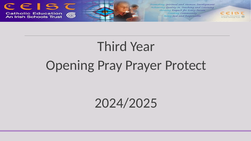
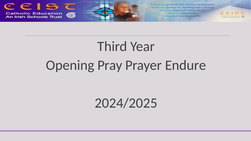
Protect: Protect -> Endure
